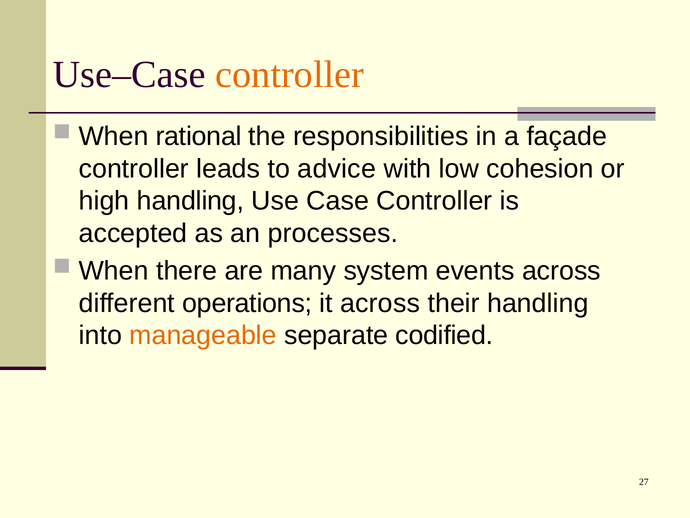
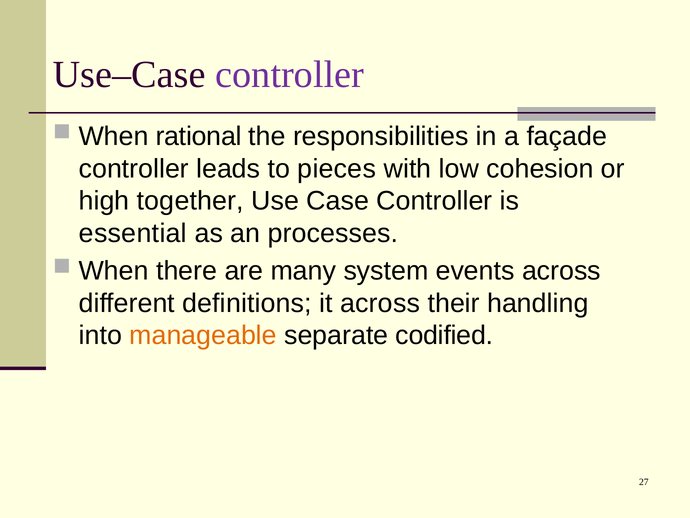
controller at (290, 75) colour: orange -> purple
advice: advice -> pieces
high handling: handling -> together
accepted: accepted -> essential
operations: operations -> definitions
